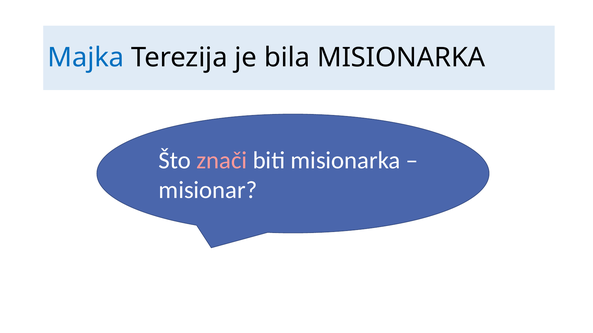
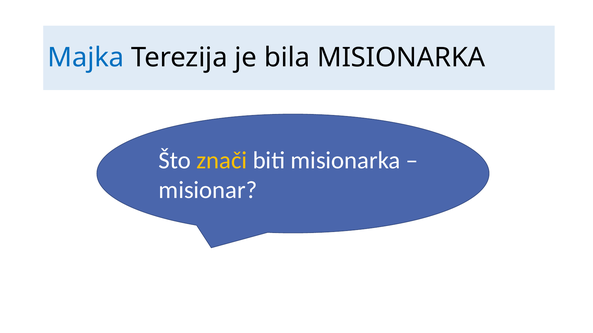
znači colour: pink -> yellow
